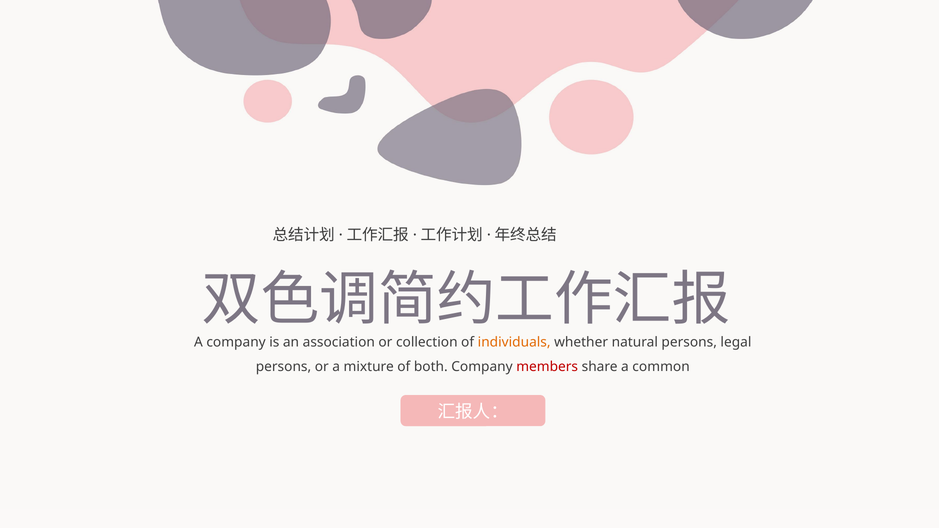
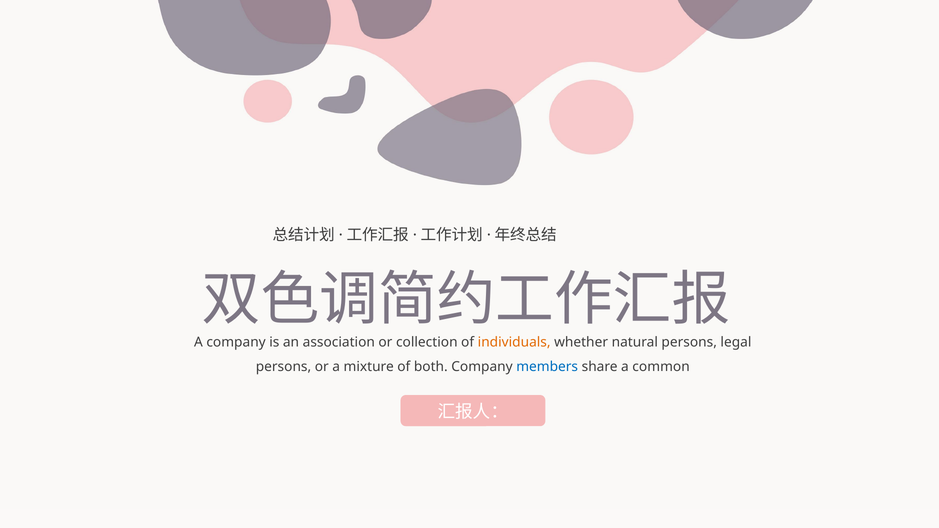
members colour: red -> blue
